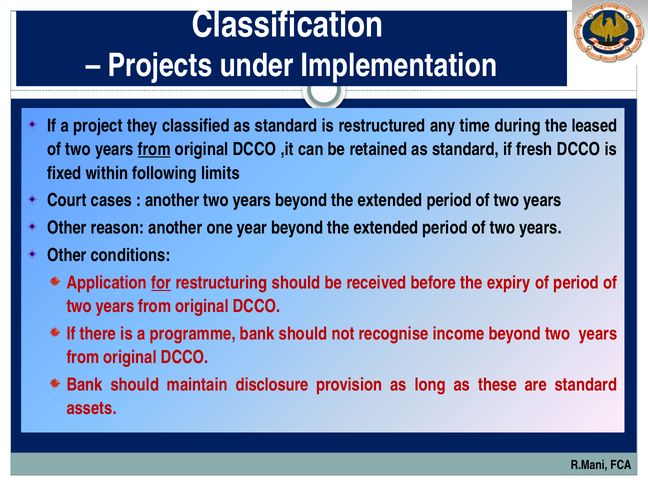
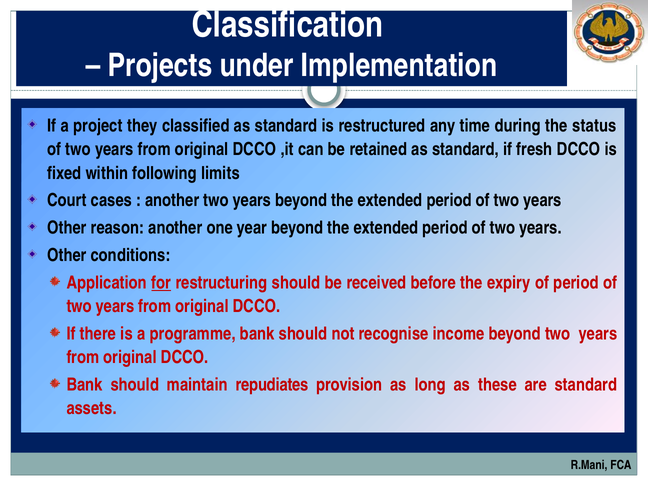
leased: leased -> status
from at (154, 149) underline: present -> none
disclosure: disclosure -> repudiates
